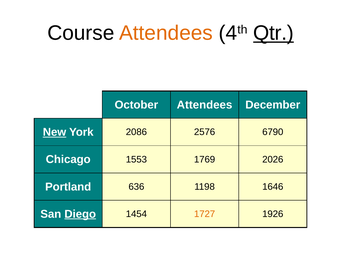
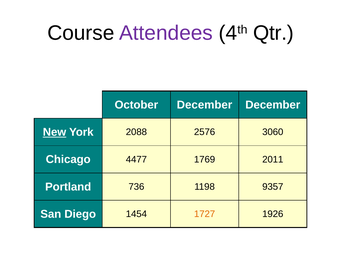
Attendees at (166, 33) colour: orange -> purple
Qtr underline: present -> none
October Attendees: Attendees -> December
2086: 2086 -> 2088
6790: 6790 -> 3060
1553: 1553 -> 4477
2026: 2026 -> 2011
636: 636 -> 736
1646: 1646 -> 9357
Diego underline: present -> none
